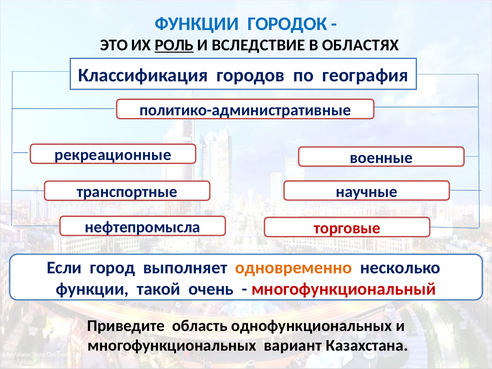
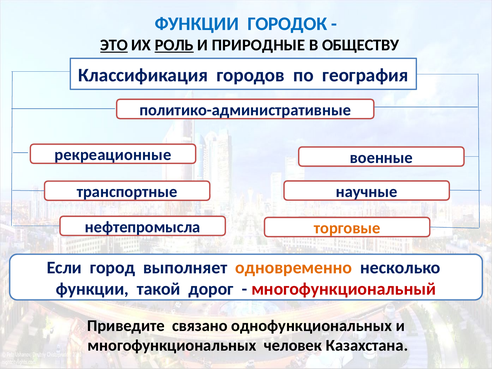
ЭТО underline: none -> present
ВСЛЕДСТВИЕ: ВСЛЕДСТВИЕ -> ПРИРОДНЫЕ
ОБЛАСТЯХ: ОБЛАСТЯХ -> ОБЩЕСТВУ
торговые colour: red -> orange
очень: очень -> дорог
область: область -> связано
вариант: вариант -> человек
